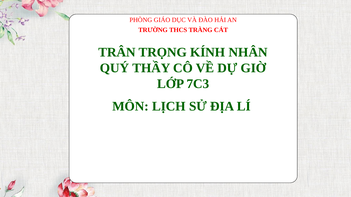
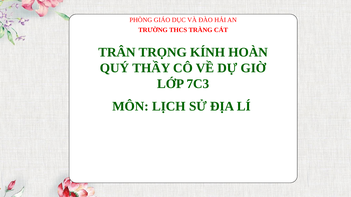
NHÂN: NHÂN -> HOÀN
